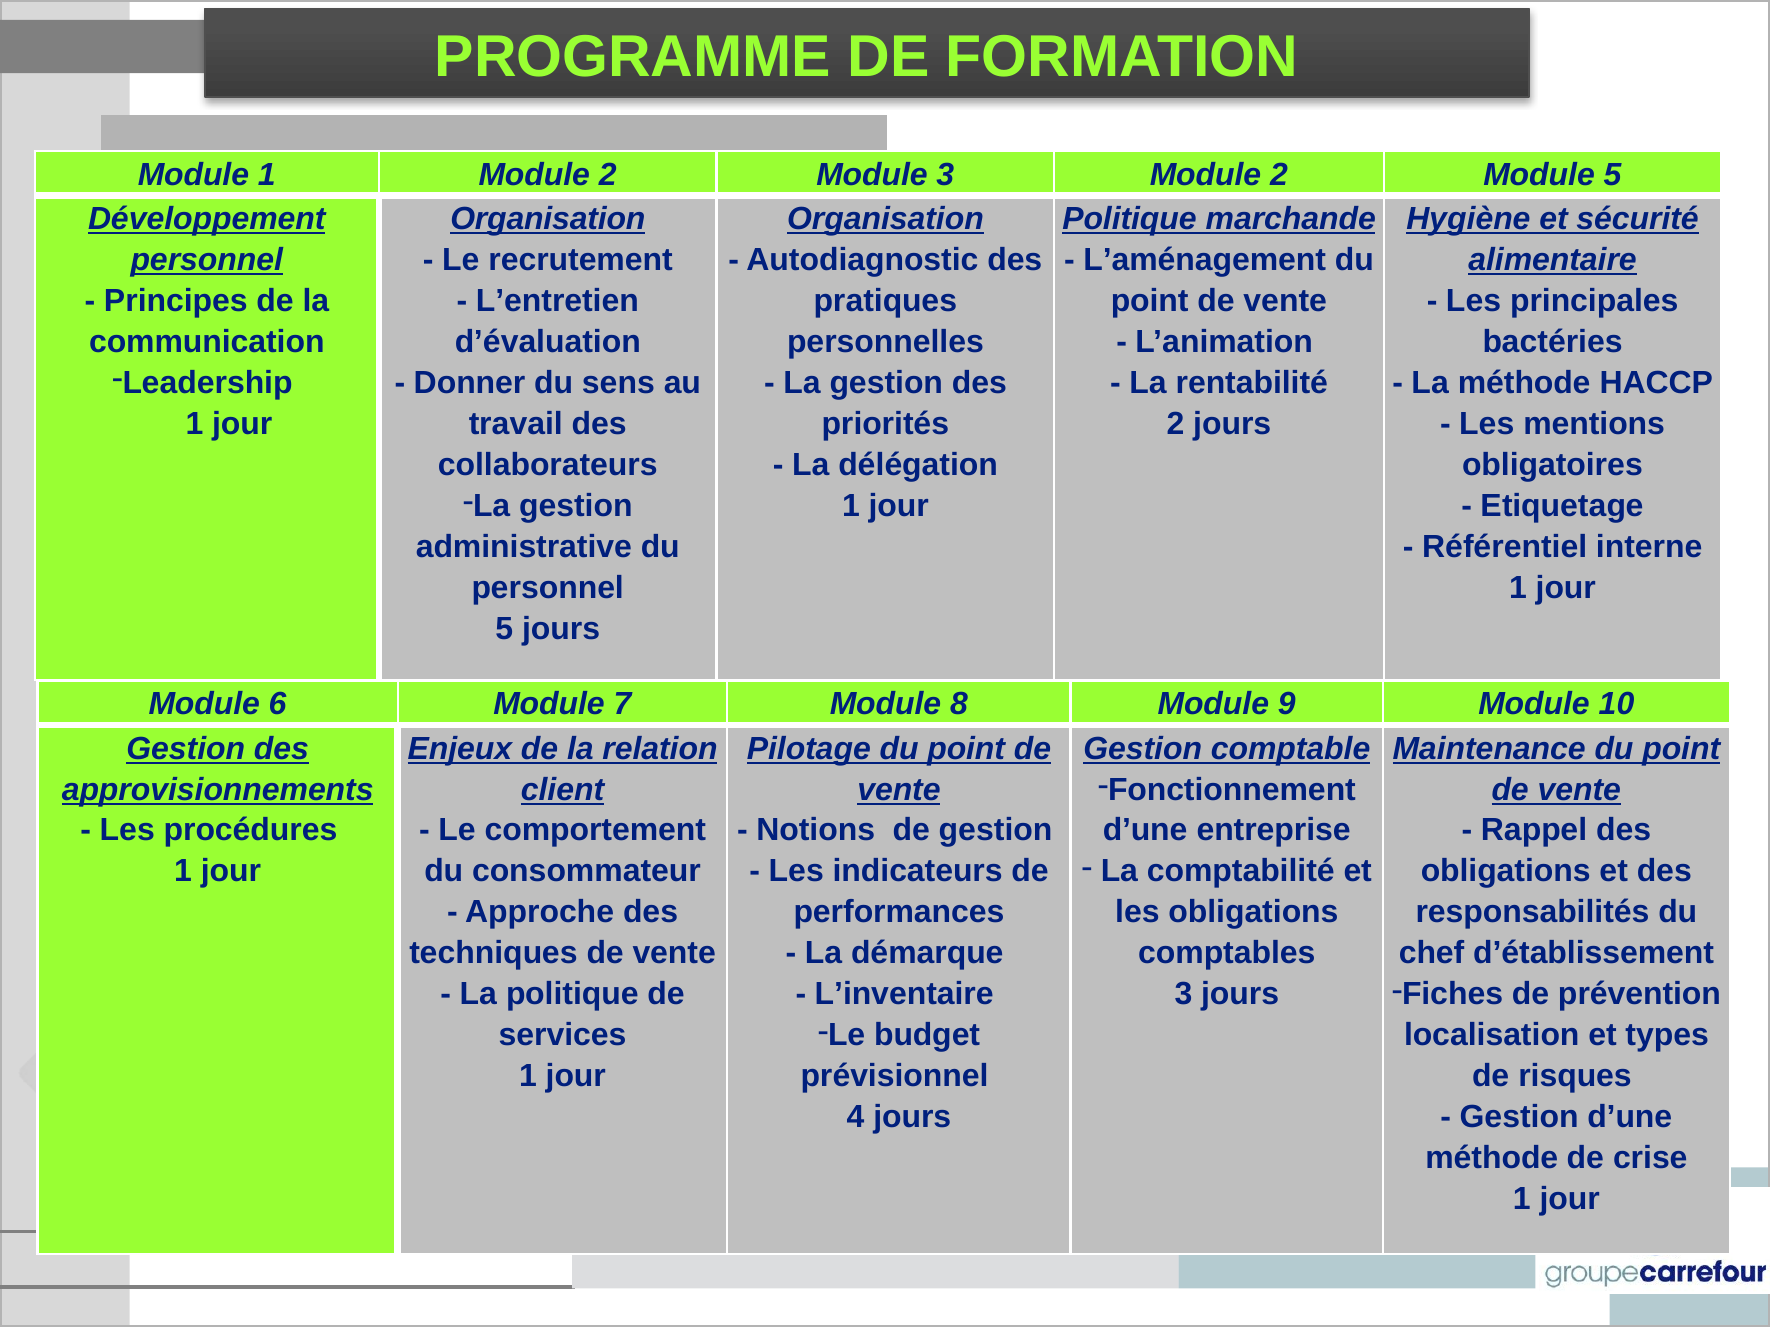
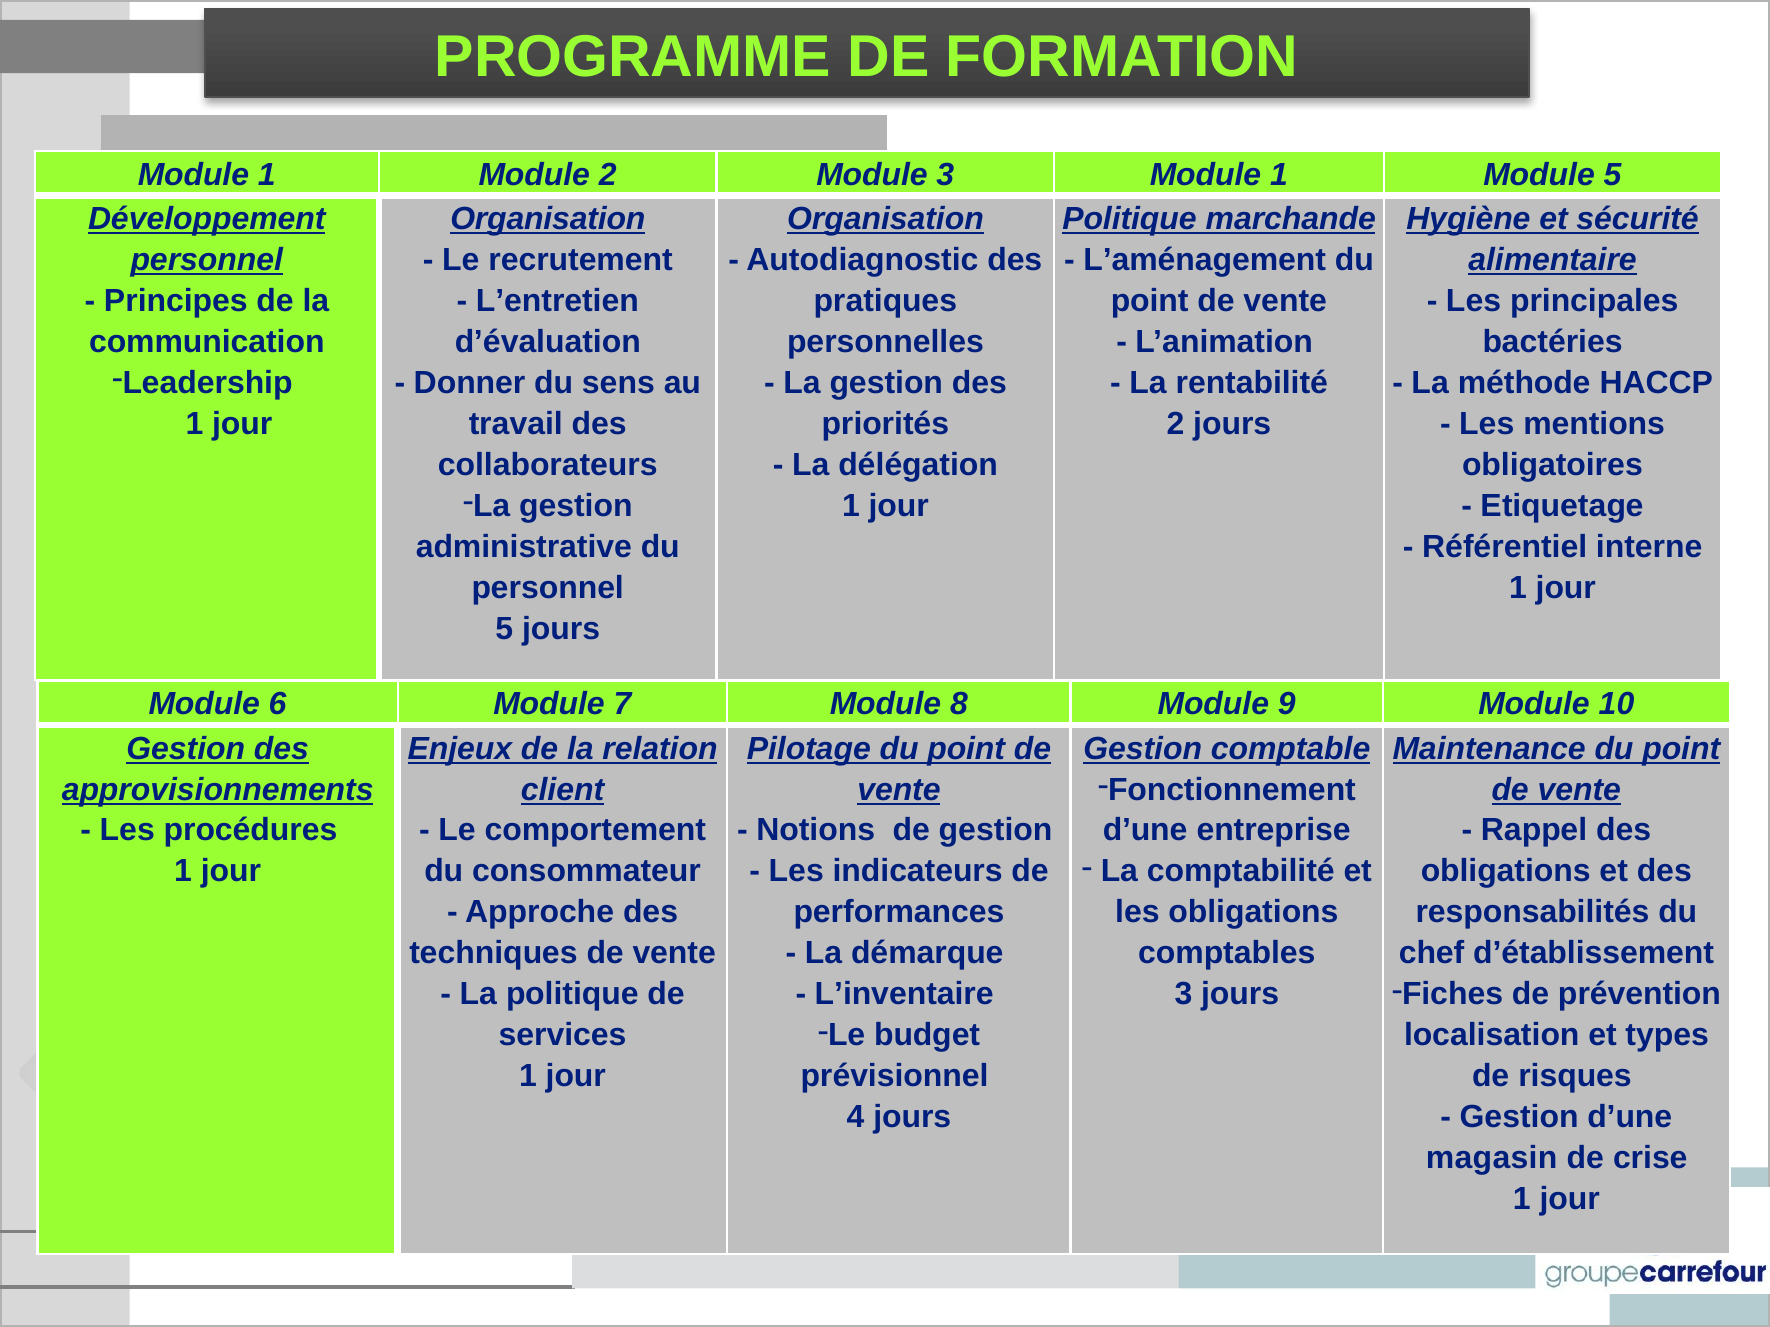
3 Module 2: 2 -> 1
méthode at (1492, 1159): méthode -> magasin
